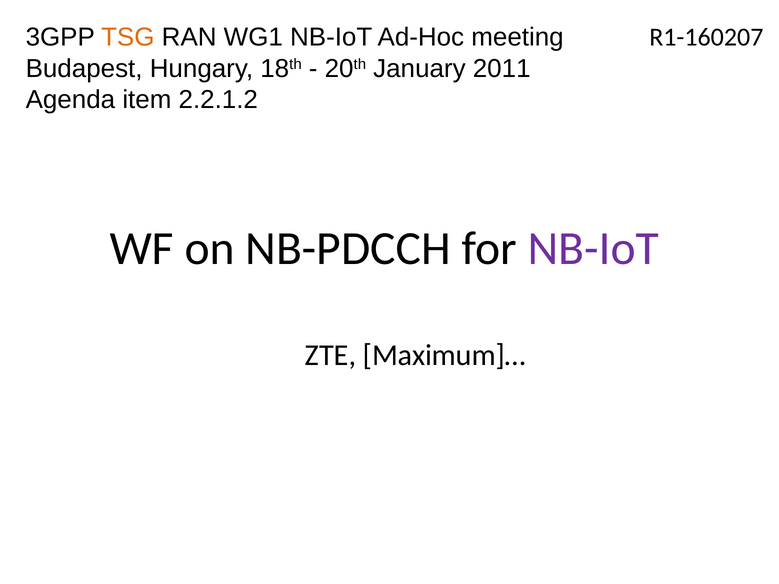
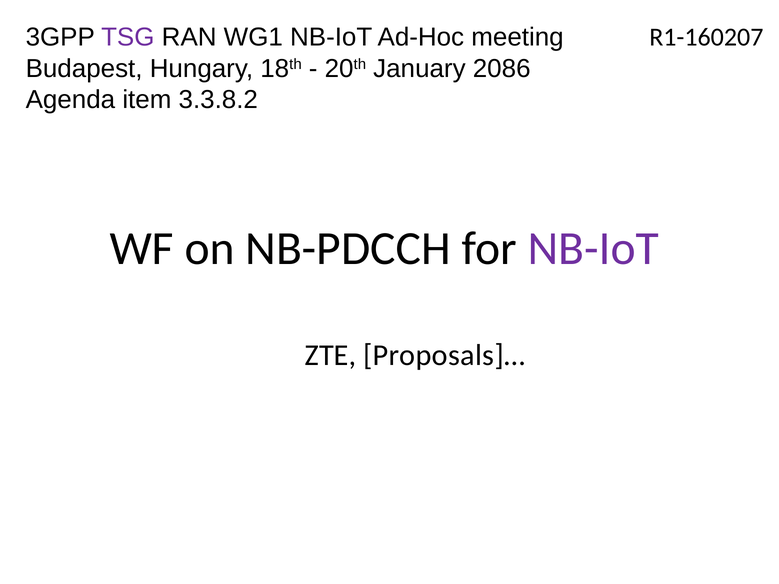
TSG colour: orange -> purple
2011: 2011 -> 2086
2.2.1.2: 2.2.1.2 -> 3.3.8.2
Maximum]…: Maximum]… -> Proposals]…
